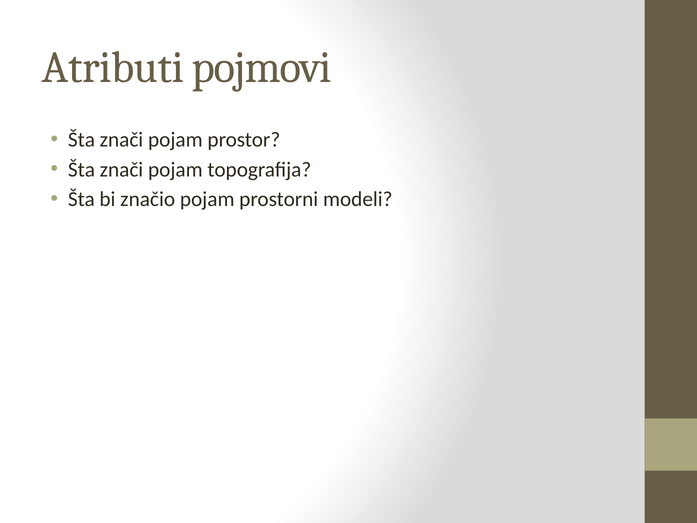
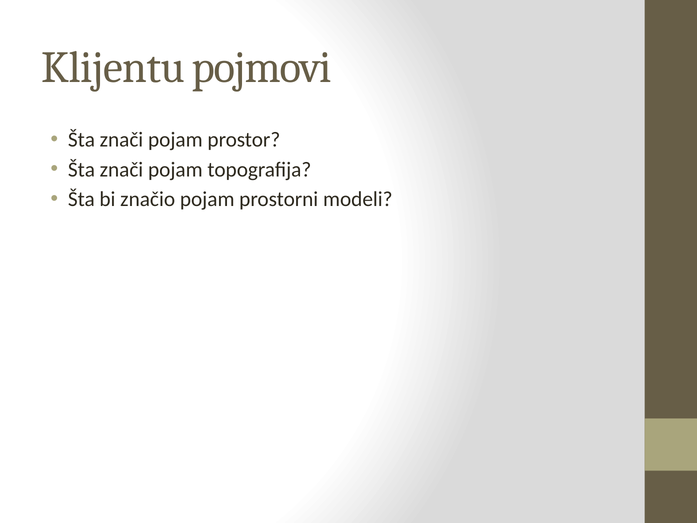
Atributi: Atributi -> Klijentu
